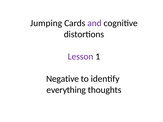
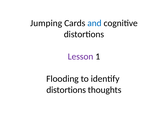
and colour: purple -> blue
Negative: Negative -> Flooding
everything at (66, 90): everything -> distortions
